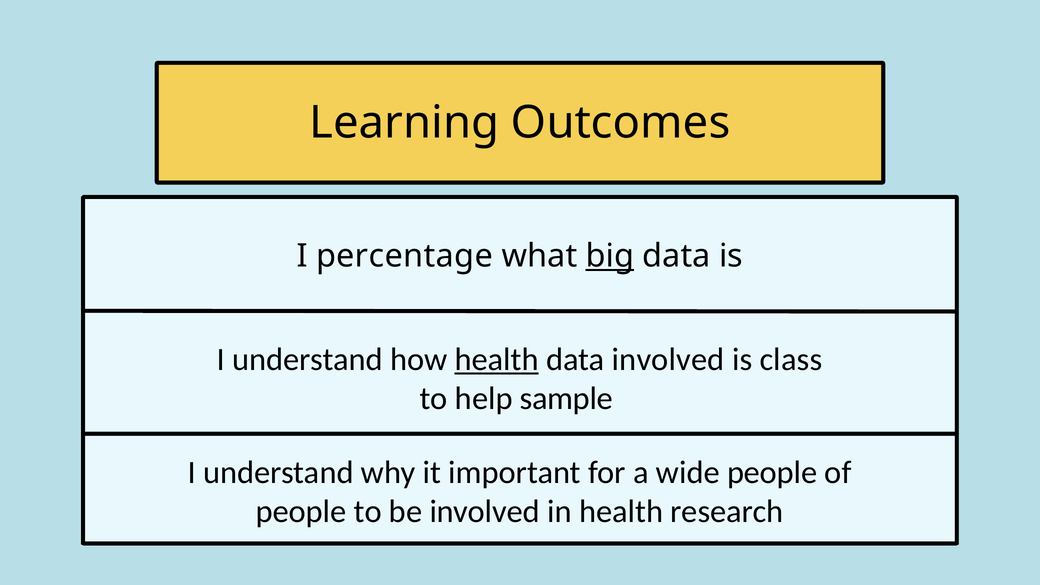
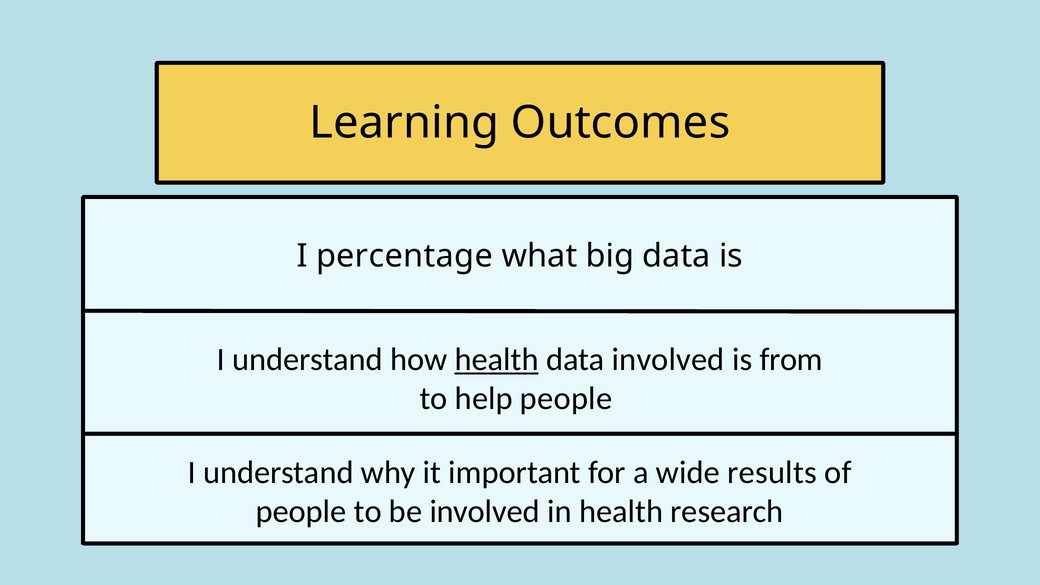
big underline: present -> none
class: class -> from
help sample: sample -> people
wide people: people -> results
